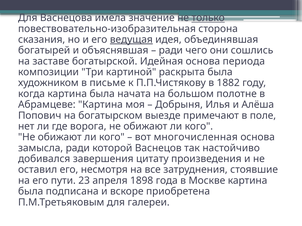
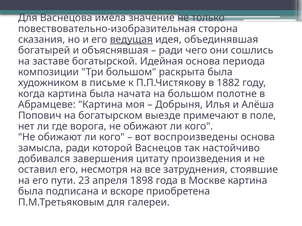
только underline: present -> none
Три картиной: картиной -> большом
многочисленная: многочисленная -> воспроизведены
